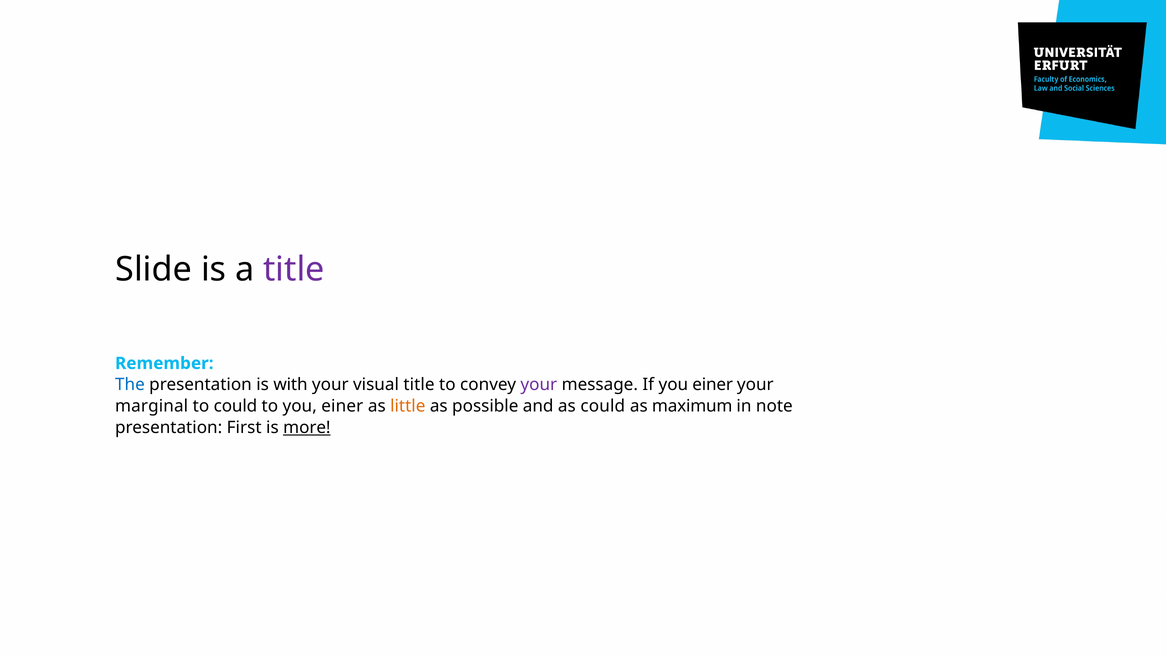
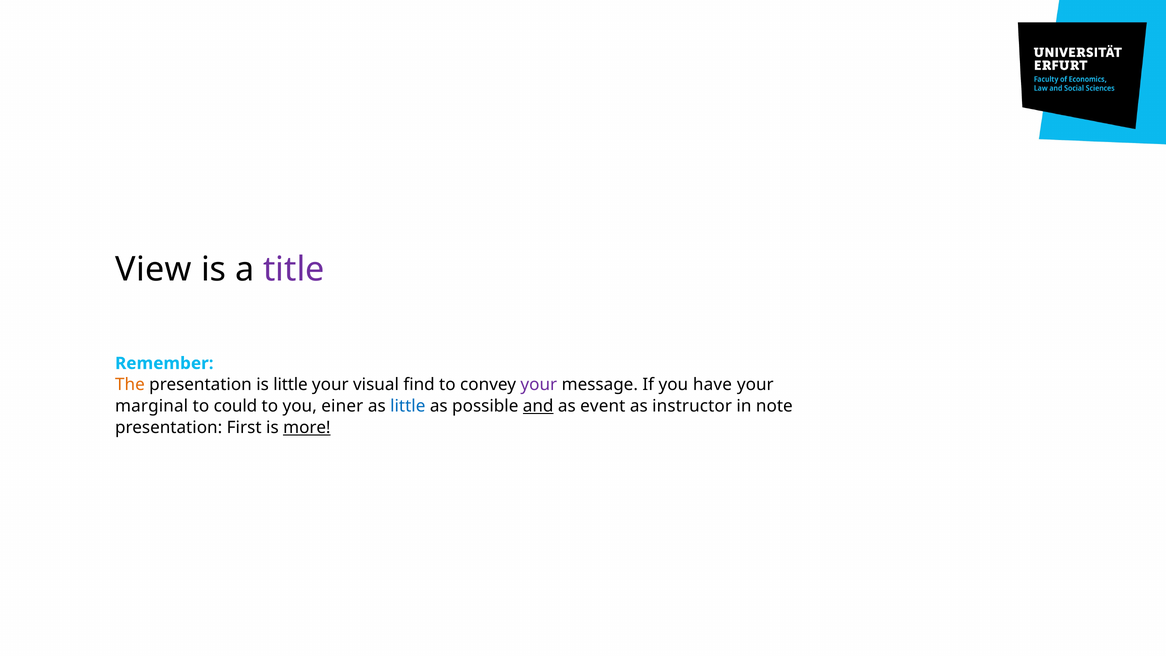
Slide: Slide -> View
The colour: blue -> orange
is with: with -> little
visual title: title -> find
If you einer: einer -> have
little at (408, 406) colour: orange -> blue
and underline: none -> present
as could: could -> event
maximum: maximum -> instructor
